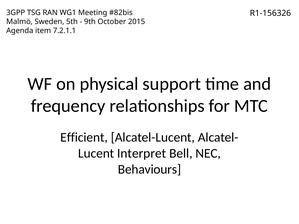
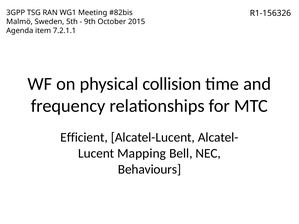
support: support -> collision
Interpret: Interpret -> Mapping
